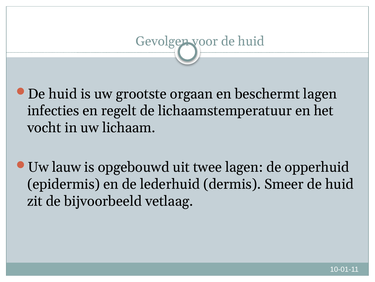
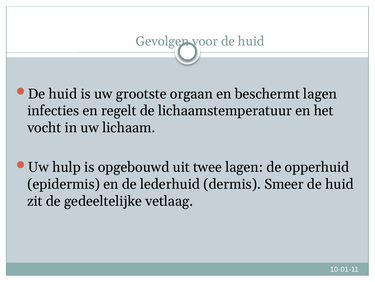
lauw: lauw -> hulp
bijvoorbeeld: bijvoorbeeld -> gedeeltelijke
